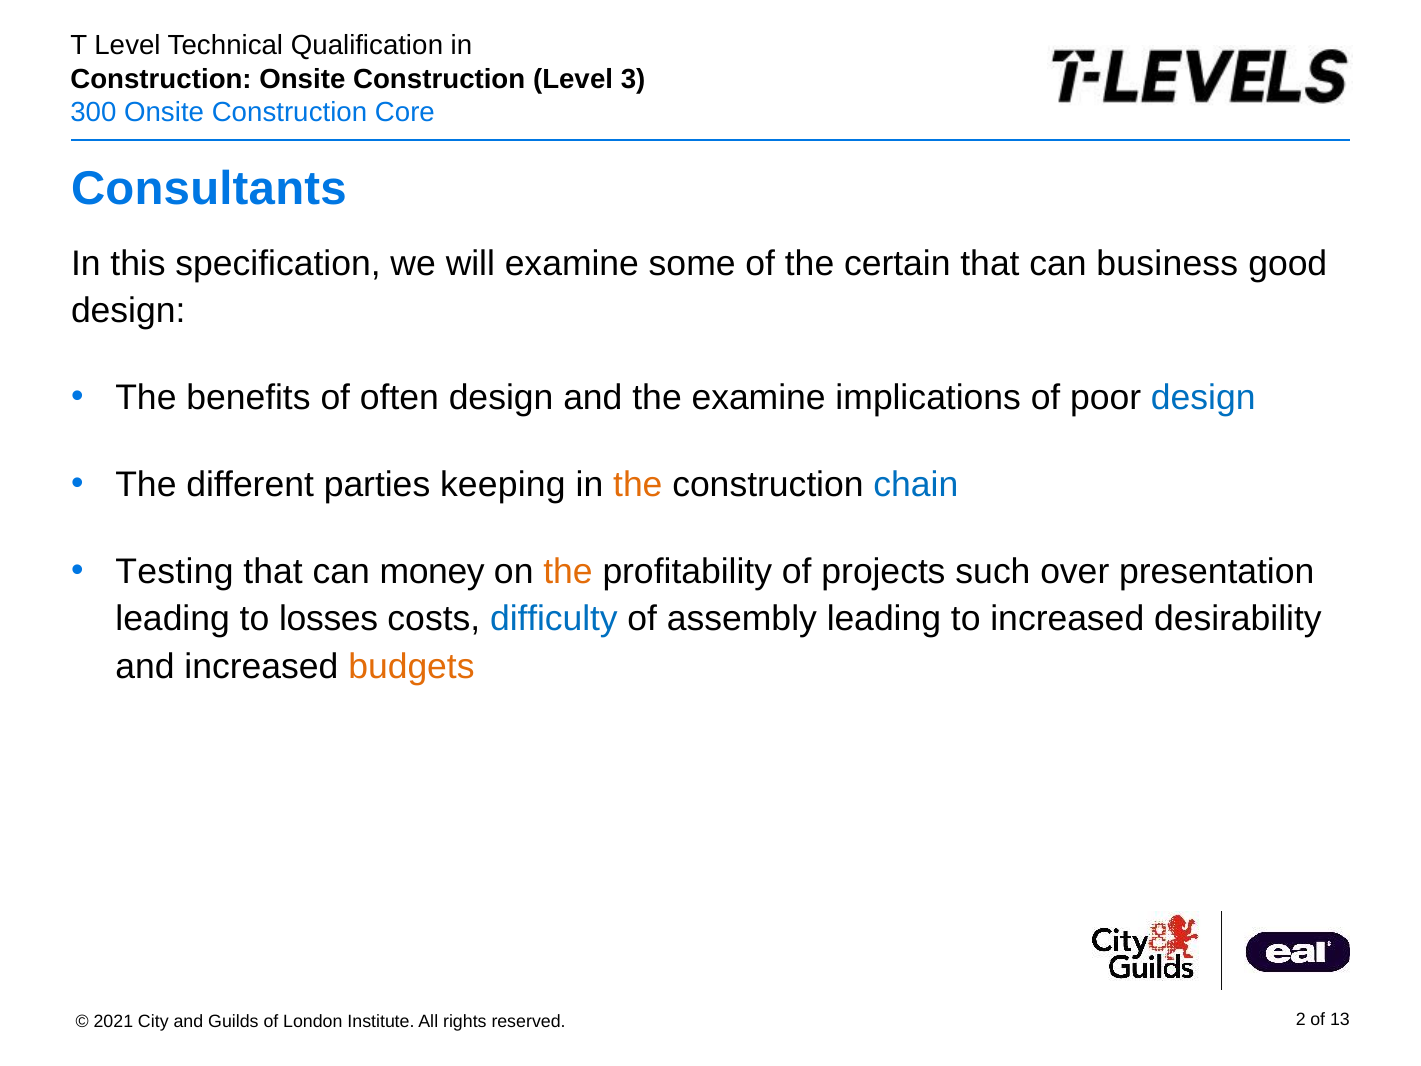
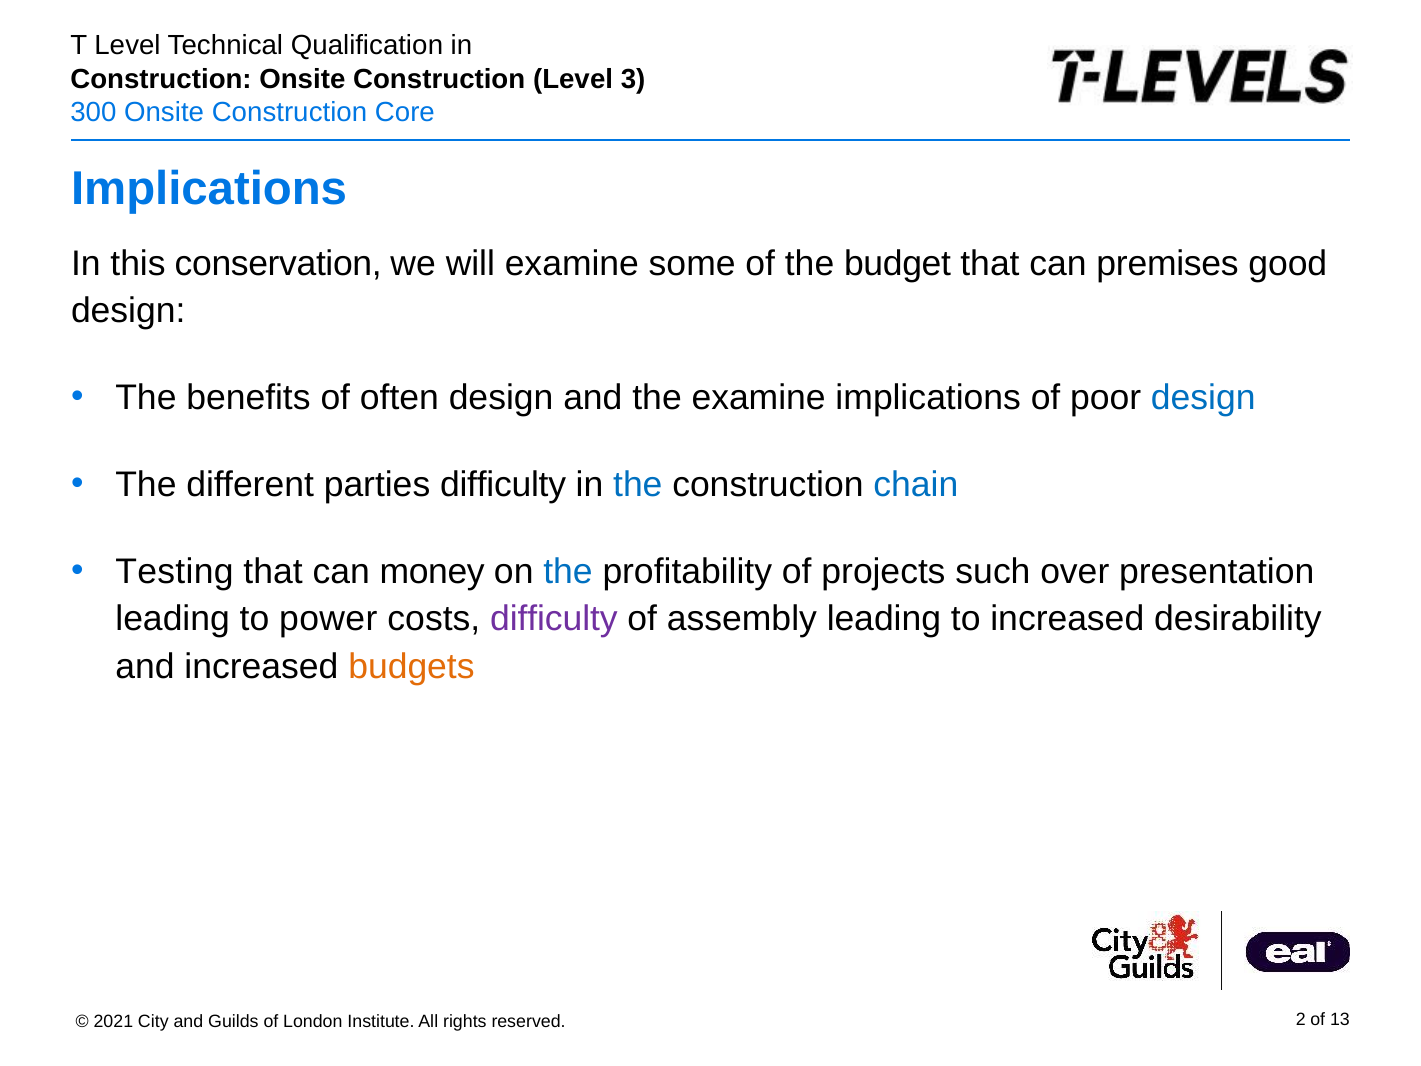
Consultants at (209, 188): Consultants -> Implications
specification: specification -> conservation
certain: certain -> budget
business: business -> premises
parties keeping: keeping -> difficulty
the at (638, 485) colour: orange -> blue
the at (568, 572) colour: orange -> blue
losses: losses -> power
difficulty at (554, 619) colour: blue -> purple
